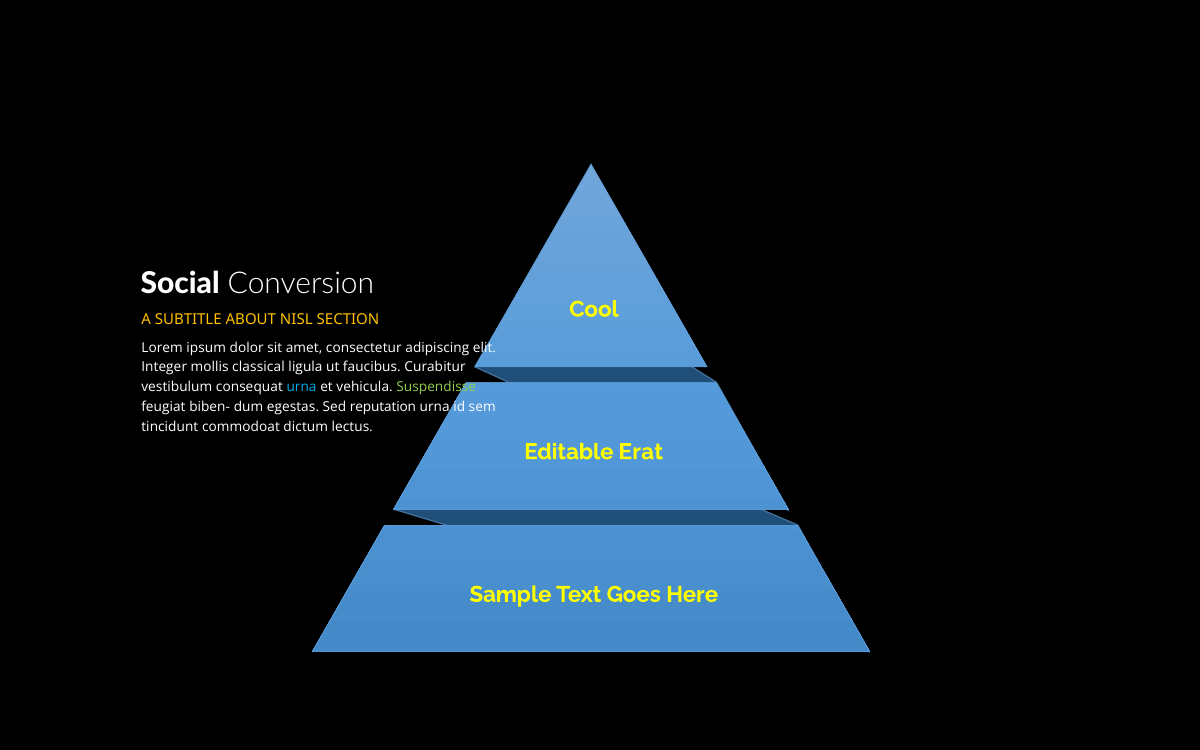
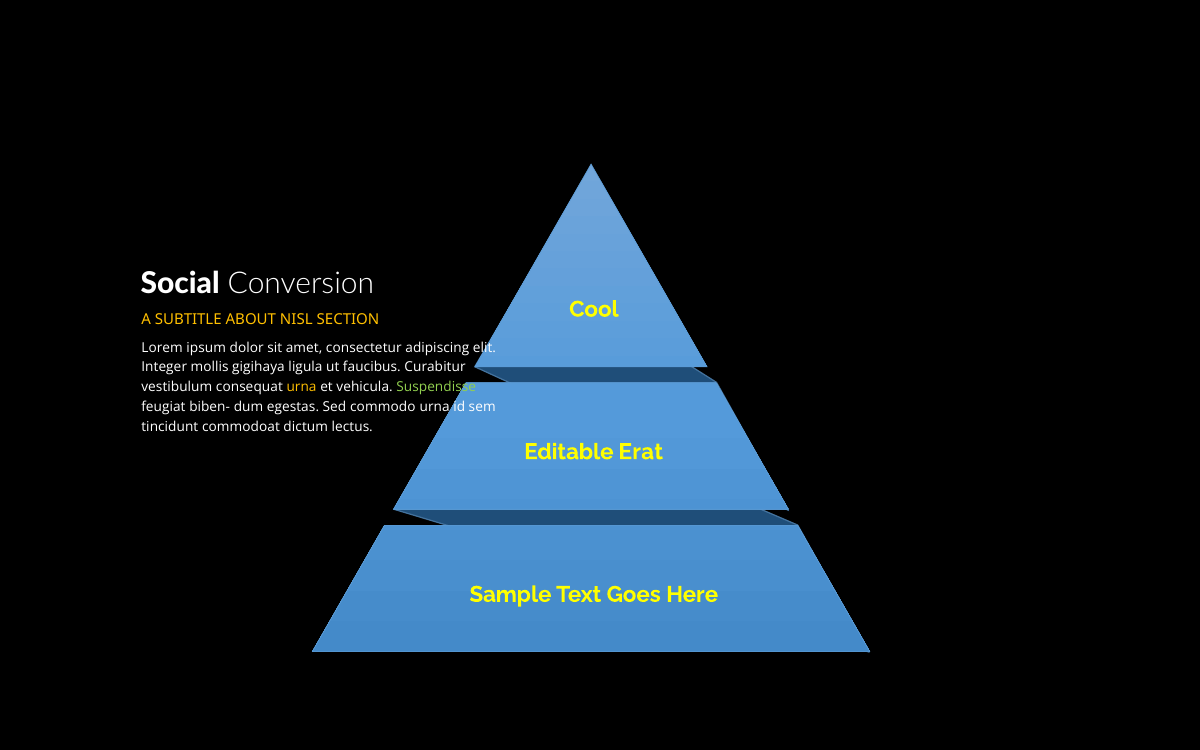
classical: classical -> gigihaya
urna at (302, 387) colour: light blue -> yellow
reputation: reputation -> commodo
